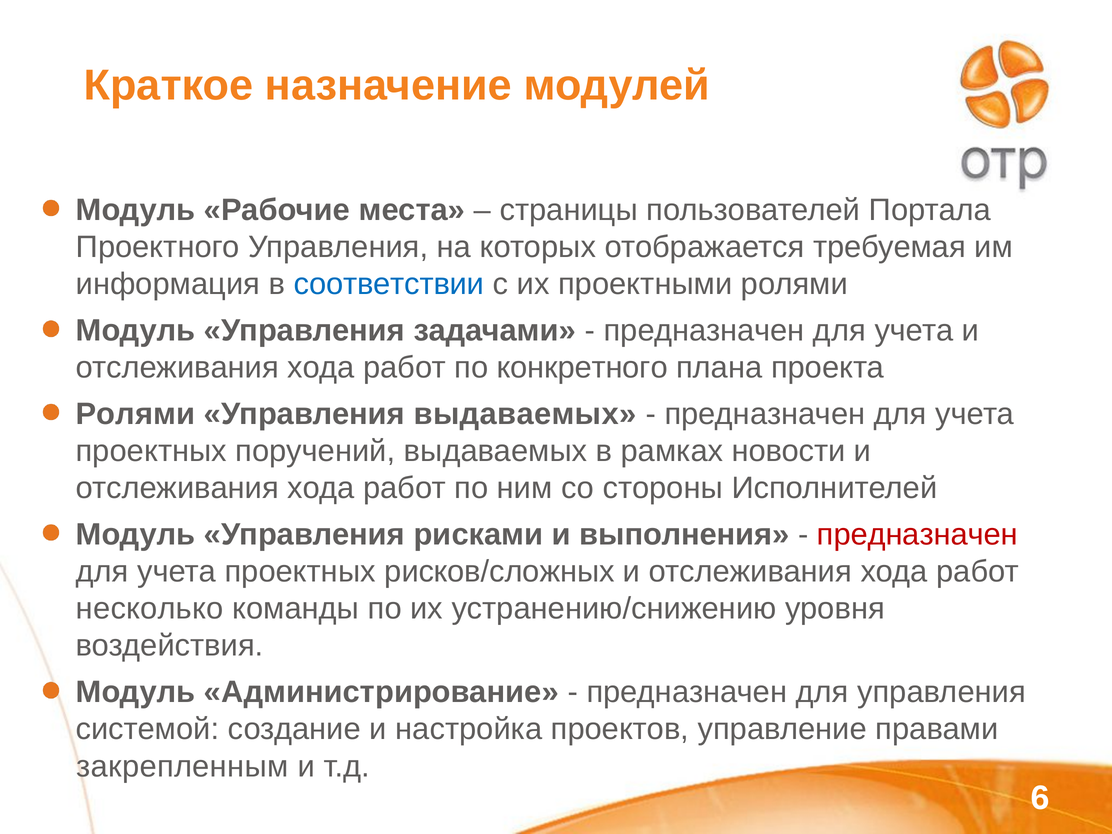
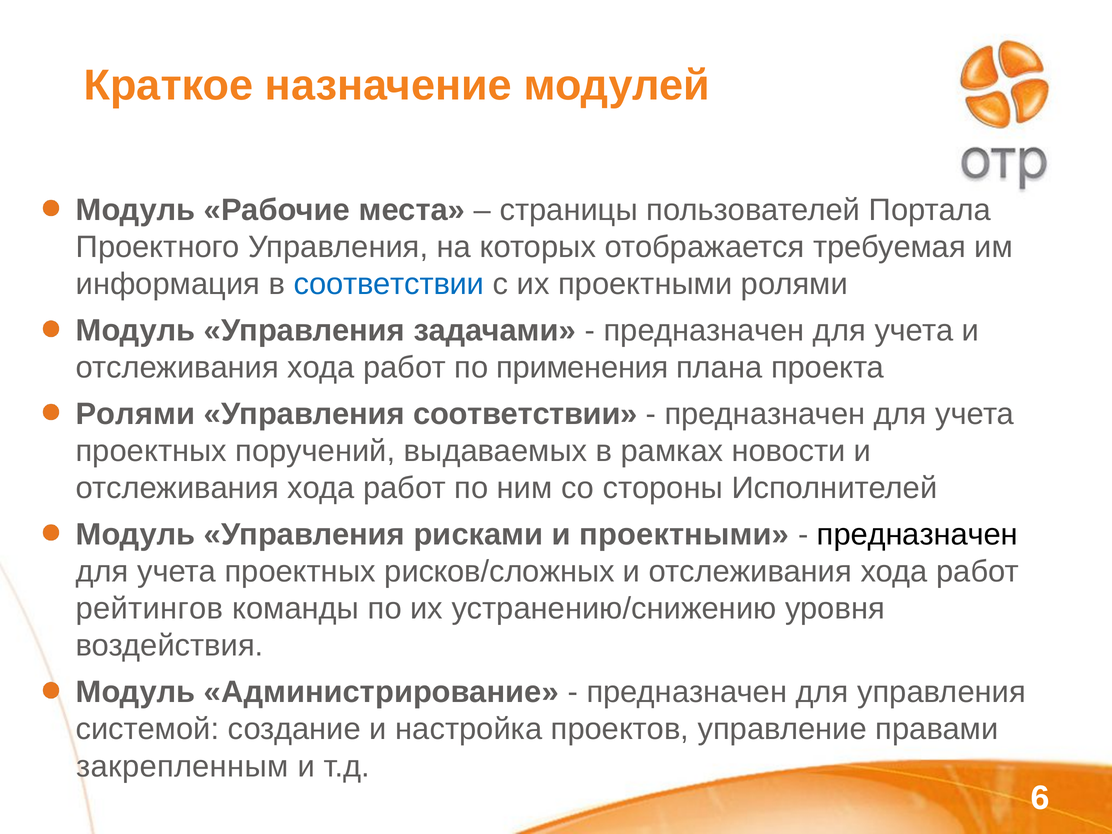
конкретного: конкретного -> применения
Управления выдаваемых: выдаваемых -> соответствии
и выполнения: выполнения -> проектными
предназначен at (917, 535) colour: red -> black
несколько: несколько -> рейтингов
